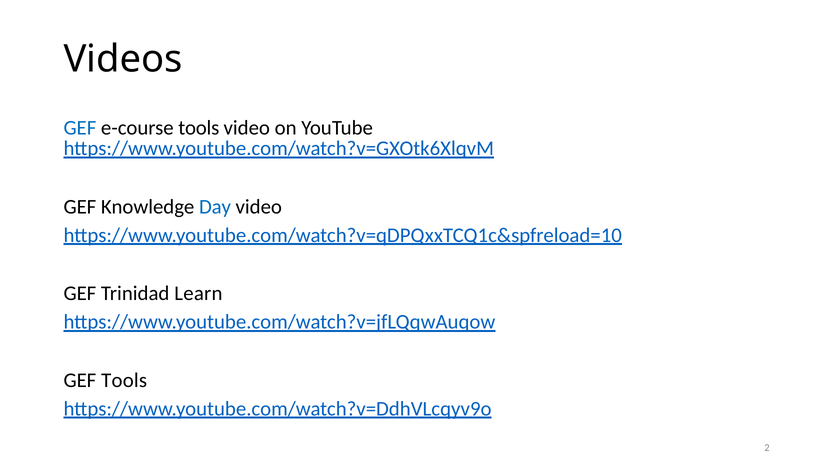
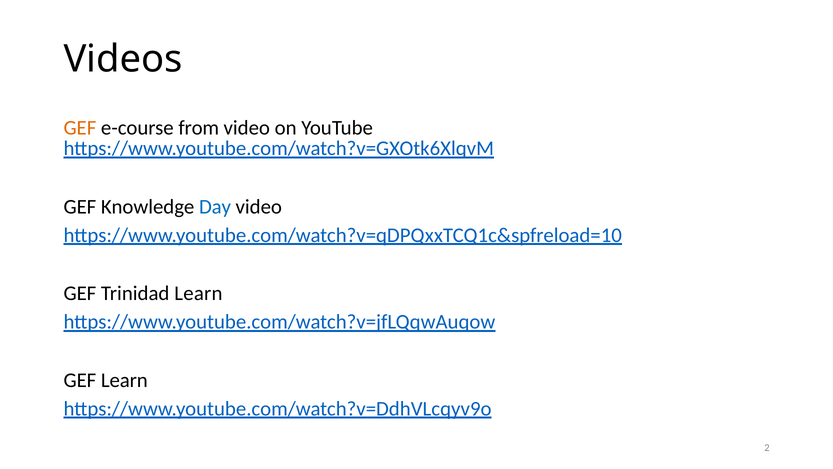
GEF at (80, 128) colour: blue -> orange
e-course tools: tools -> from
GEF Tools: Tools -> Learn
